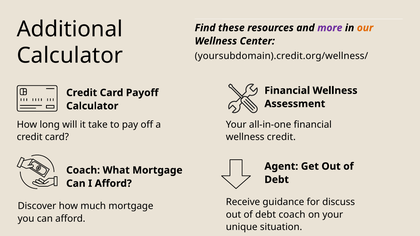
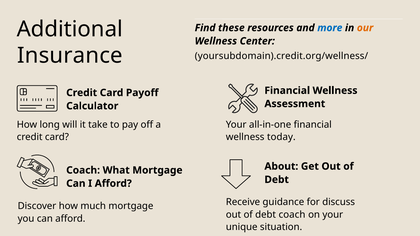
more colour: purple -> blue
Calculator at (70, 56): Calculator -> Insurance
wellness credit: credit -> today
Agent: Agent -> About
